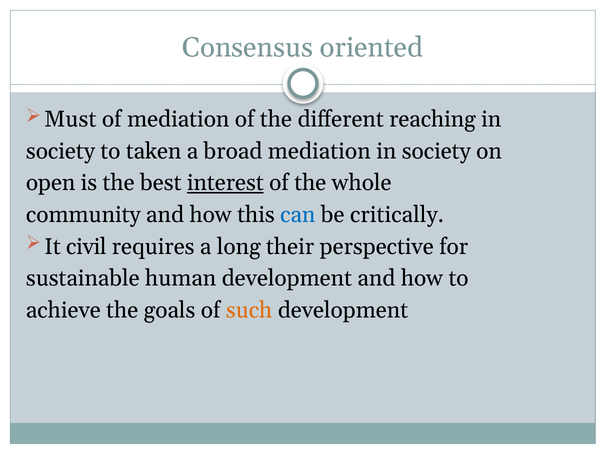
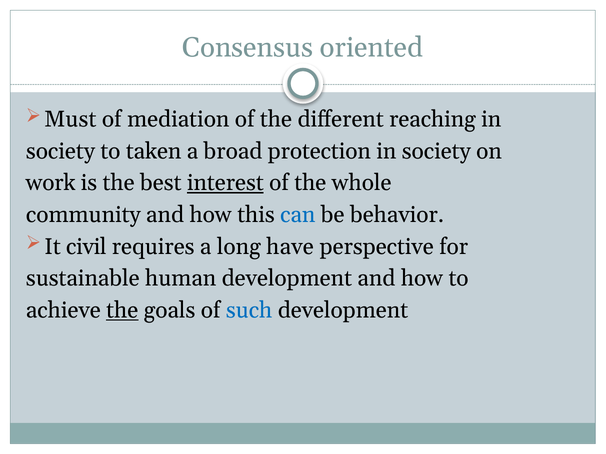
broad mediation: mediation -> protection
open: open -> work
critically: critically -> behavior
their: their -> have
the at (122, 311) underline: none -> present
such colour: orange -> blue
